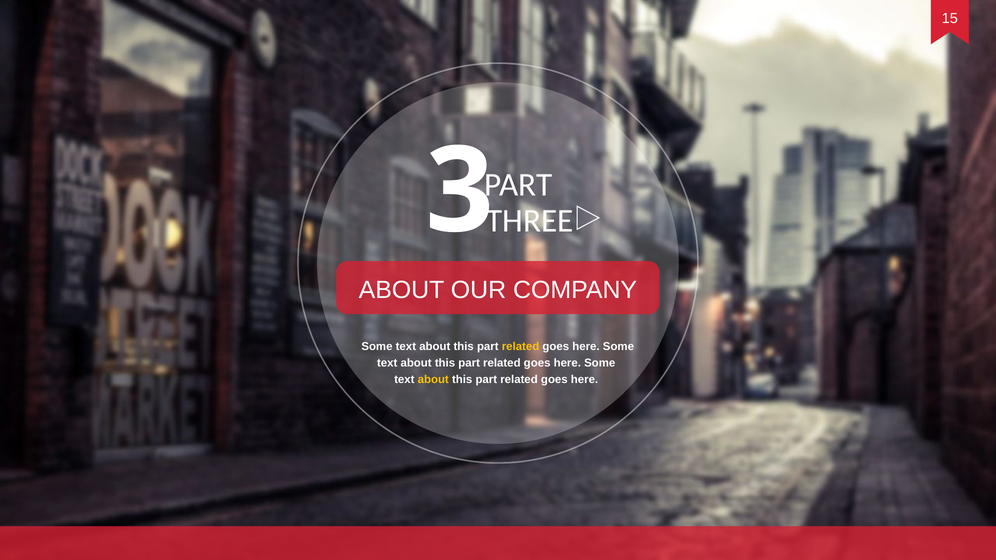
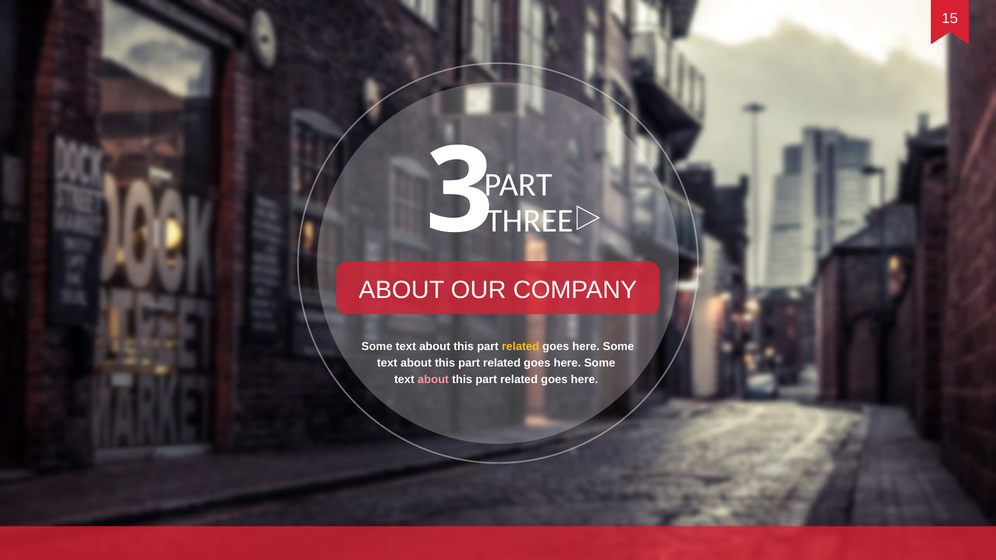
about at (433, 379) colour: yellow -> pink
